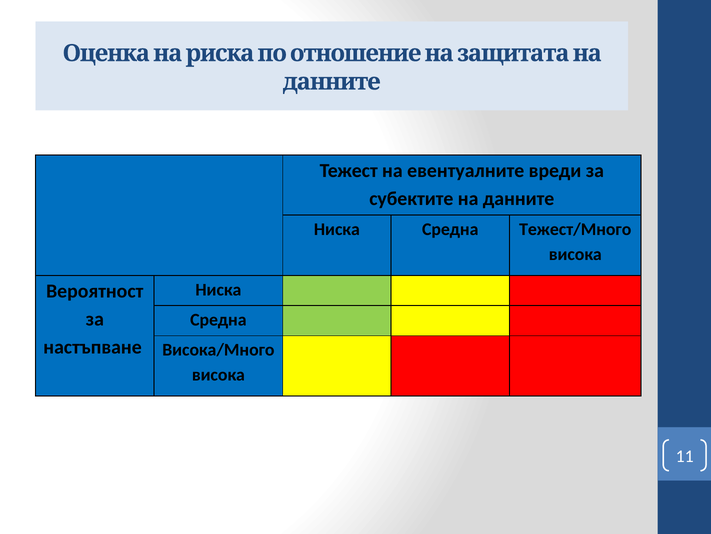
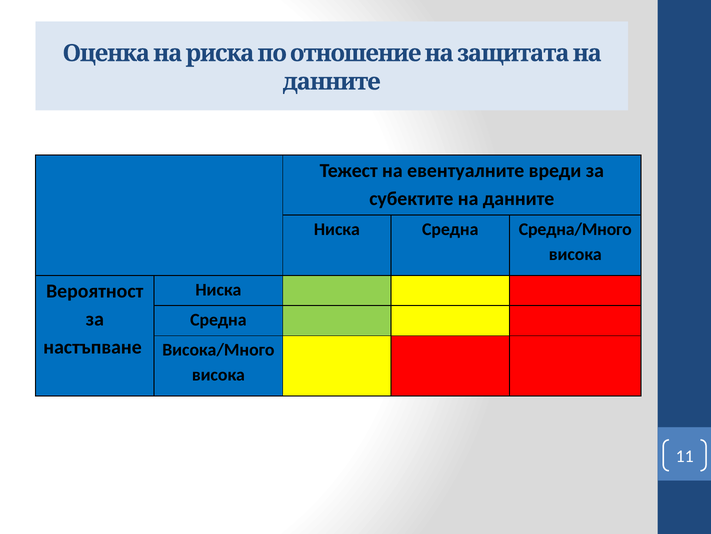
Тежест/Много: Тежест/Много -> Средна/Много
